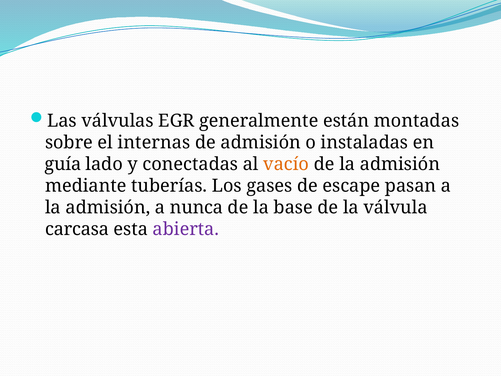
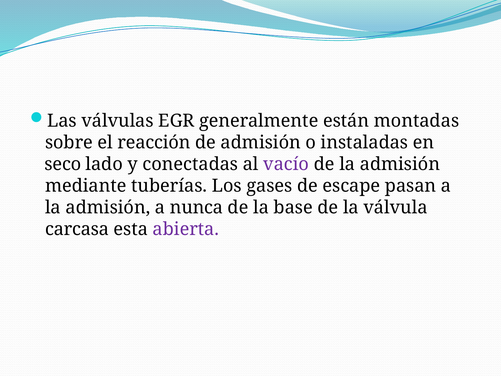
internas: internas -> reacción
guía: guía -> seco
vacío colour: orange -> purple
